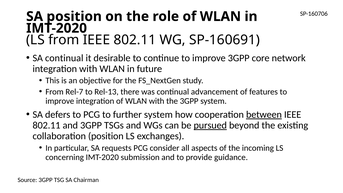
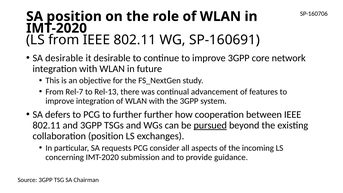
SA continual: continual -> desirable
further system: system -> further
between underline: present -> none
